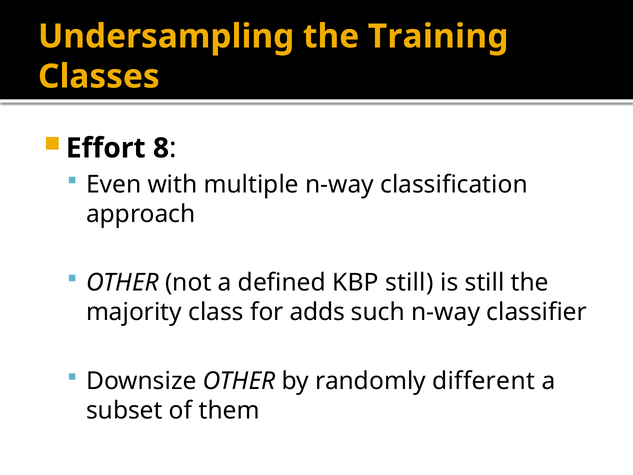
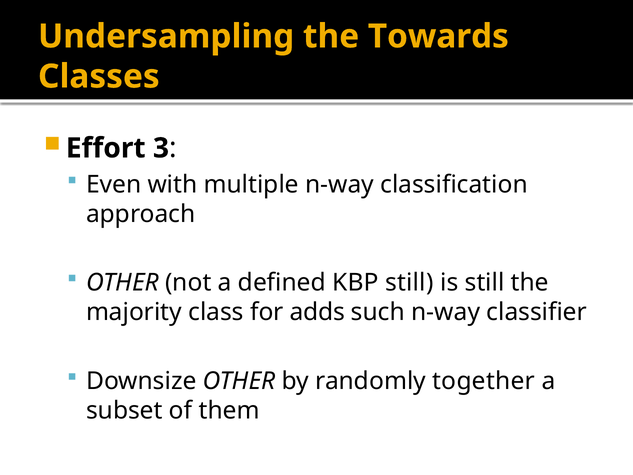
Training: Training -> Towards
8: 8 -> 3
different: different -> together
